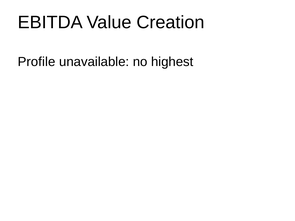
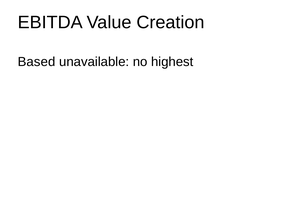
Profile: Profile -> Based
